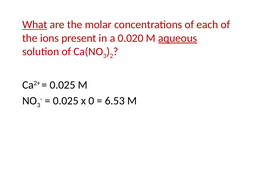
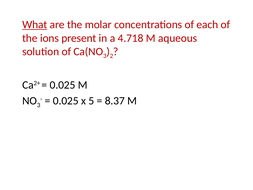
0.020: 0.020 -> 4.718
aqueous underline: present -> none
0: 0 -> 5
6.53: 6.53 -> 8.37
